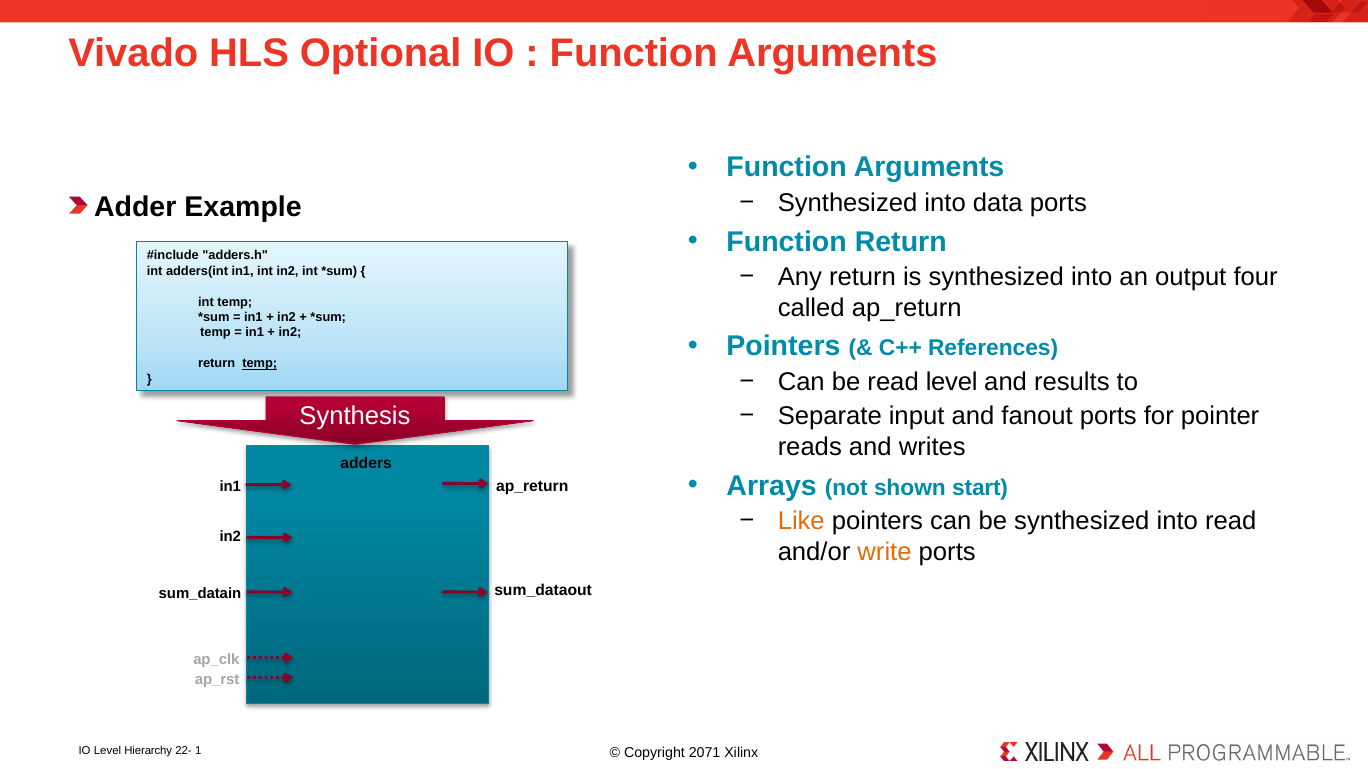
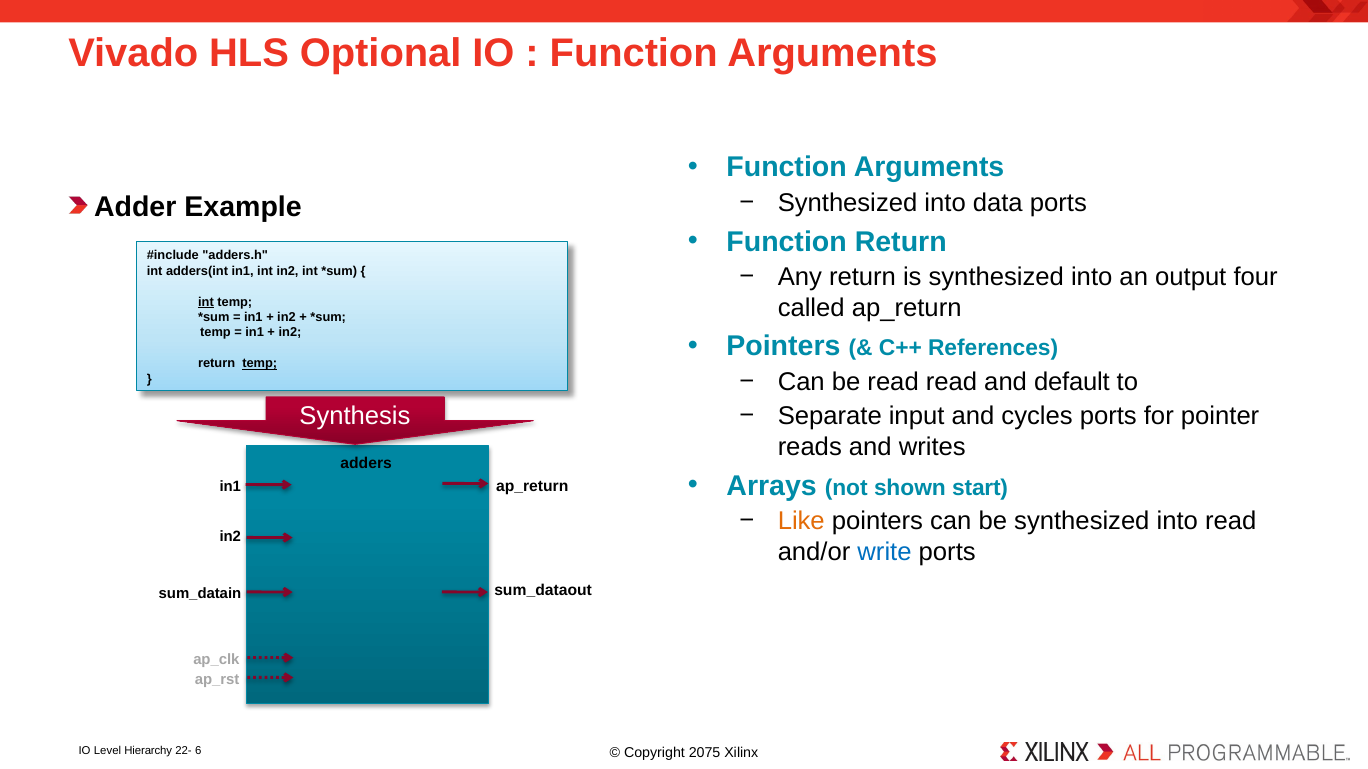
int at (206, 302) underline: none -> present
read level: level -> read
results: results -> default
fanout: fanout -> cycles
write colour: orange -> blue
1: 1 -> 6
2071: 2071 -> 2075
